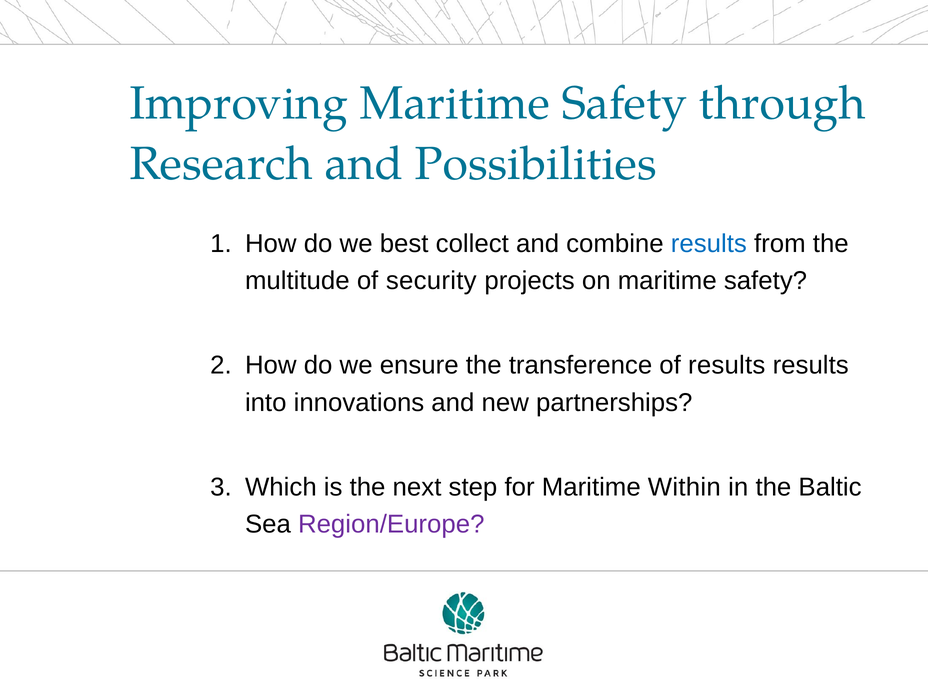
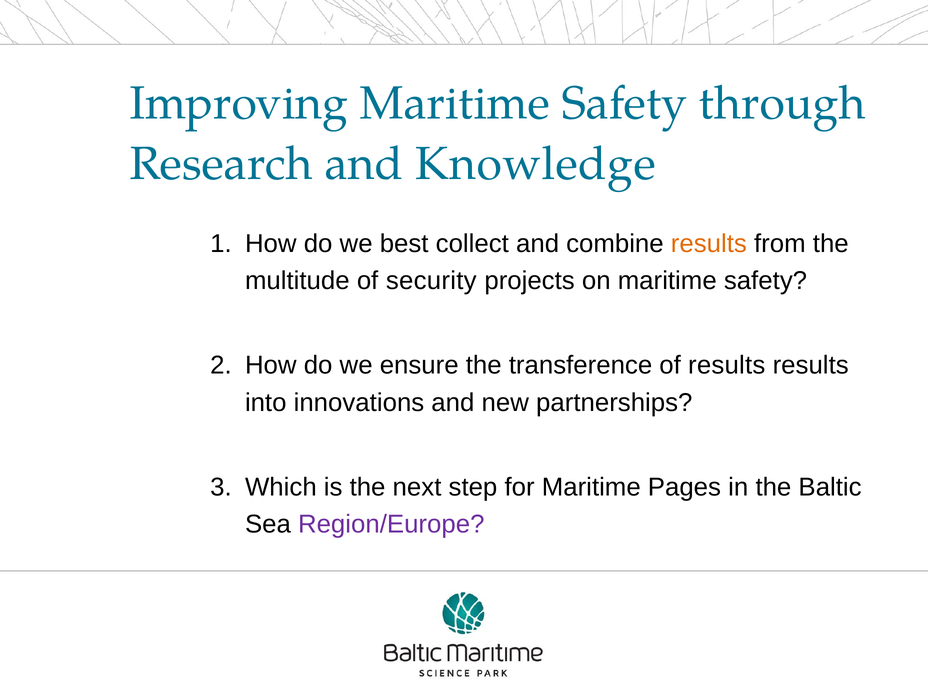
Possibilities: Possibilities -> Knowledge
results at (709, 244) colour: blue -> orange
Within: Within -> Pages
